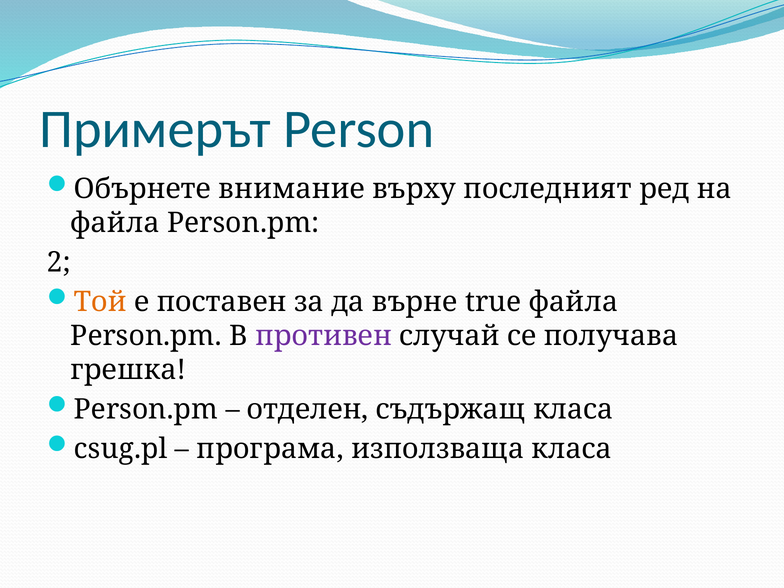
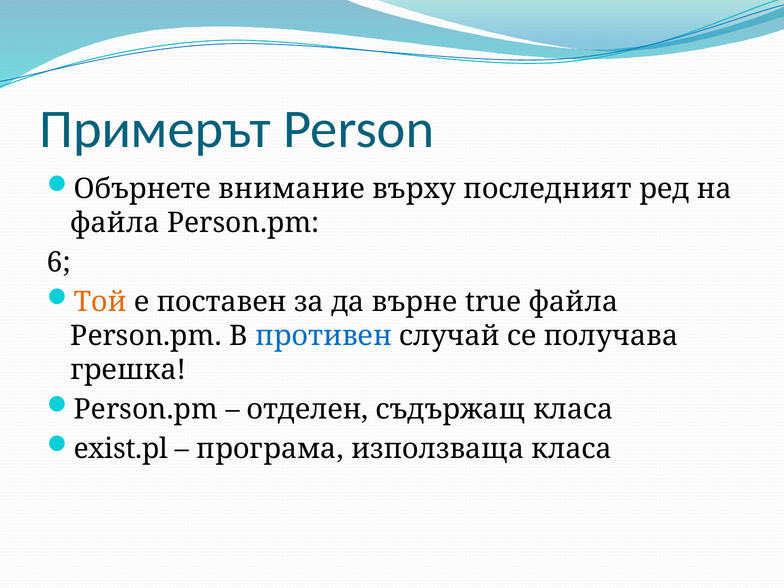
2: 2 -> 6
противен colour: purple -> blue
csug.pl: csug.pl -> exist.pl
